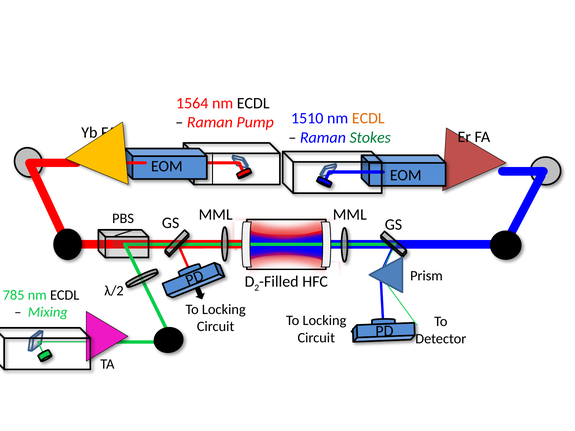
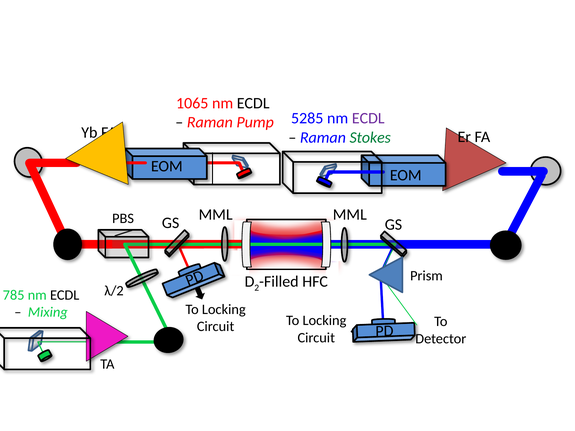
1564: 1564 -> 1065
1510: 1510 -> 5285
ECDL at (368, 118) colour: orange -> purple
